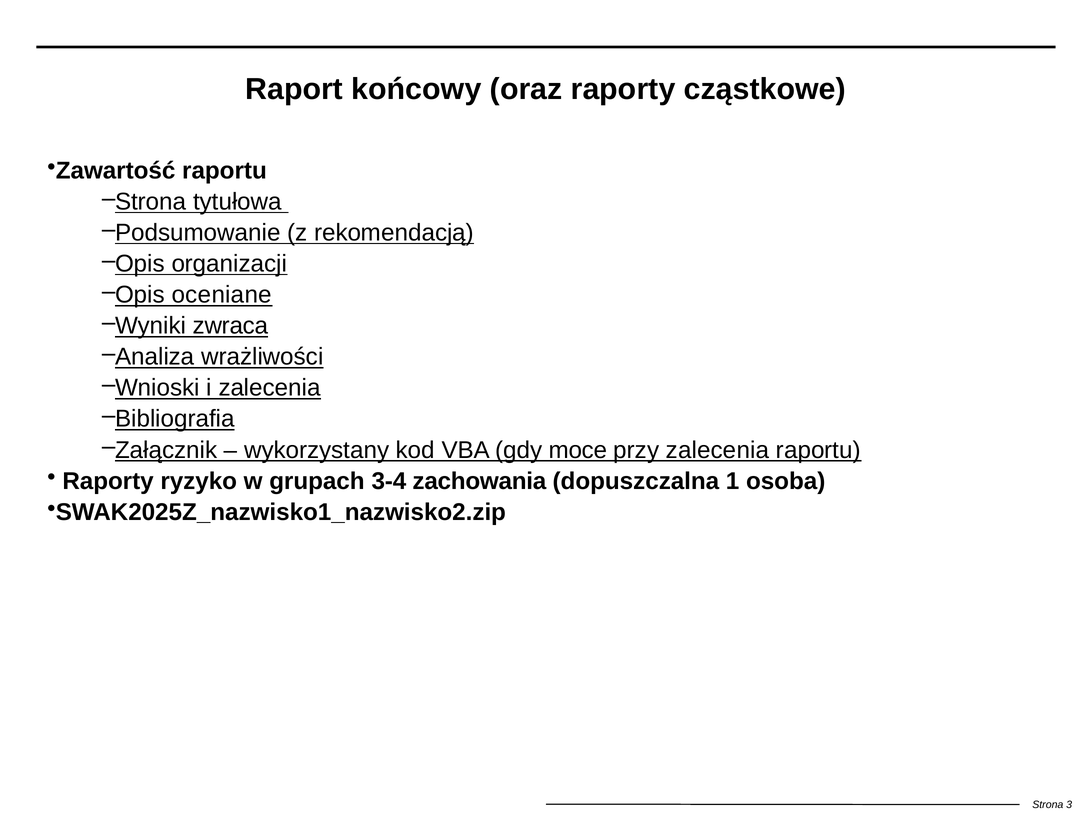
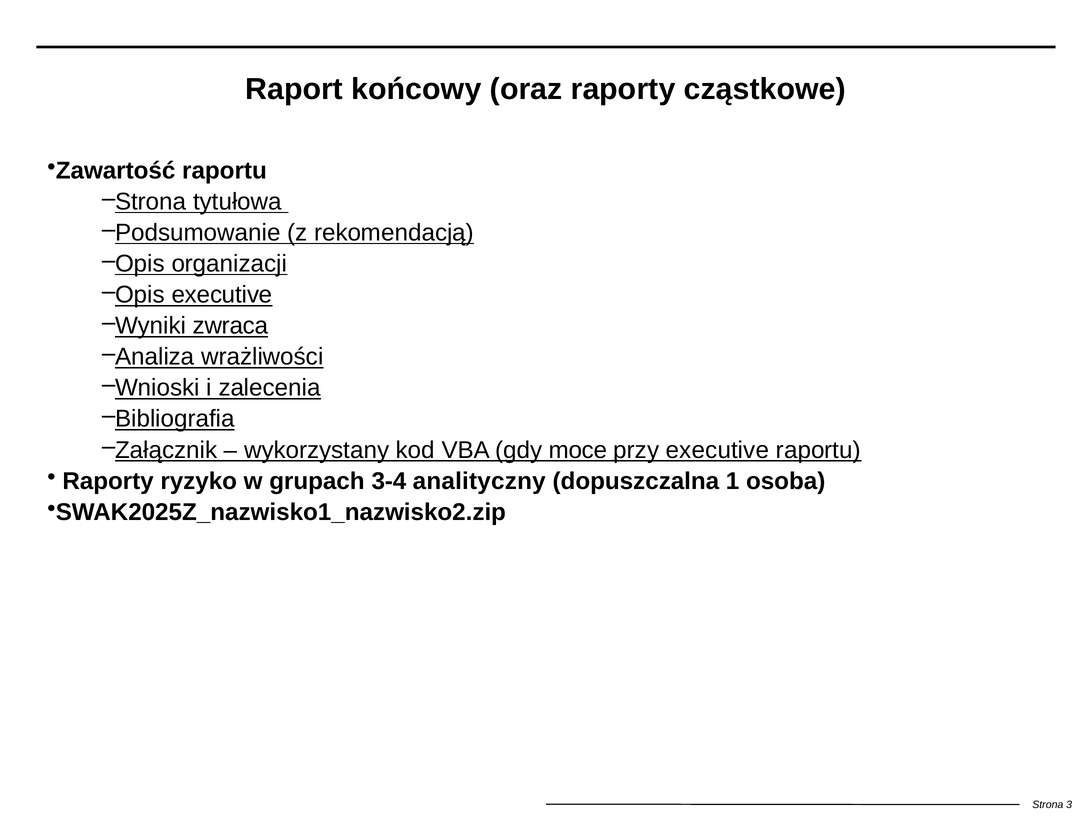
Opis oceniane: oceniane -> executive
przy zalecenia: zalecenia -> executive
zachowania: zachowania -> analityczny
